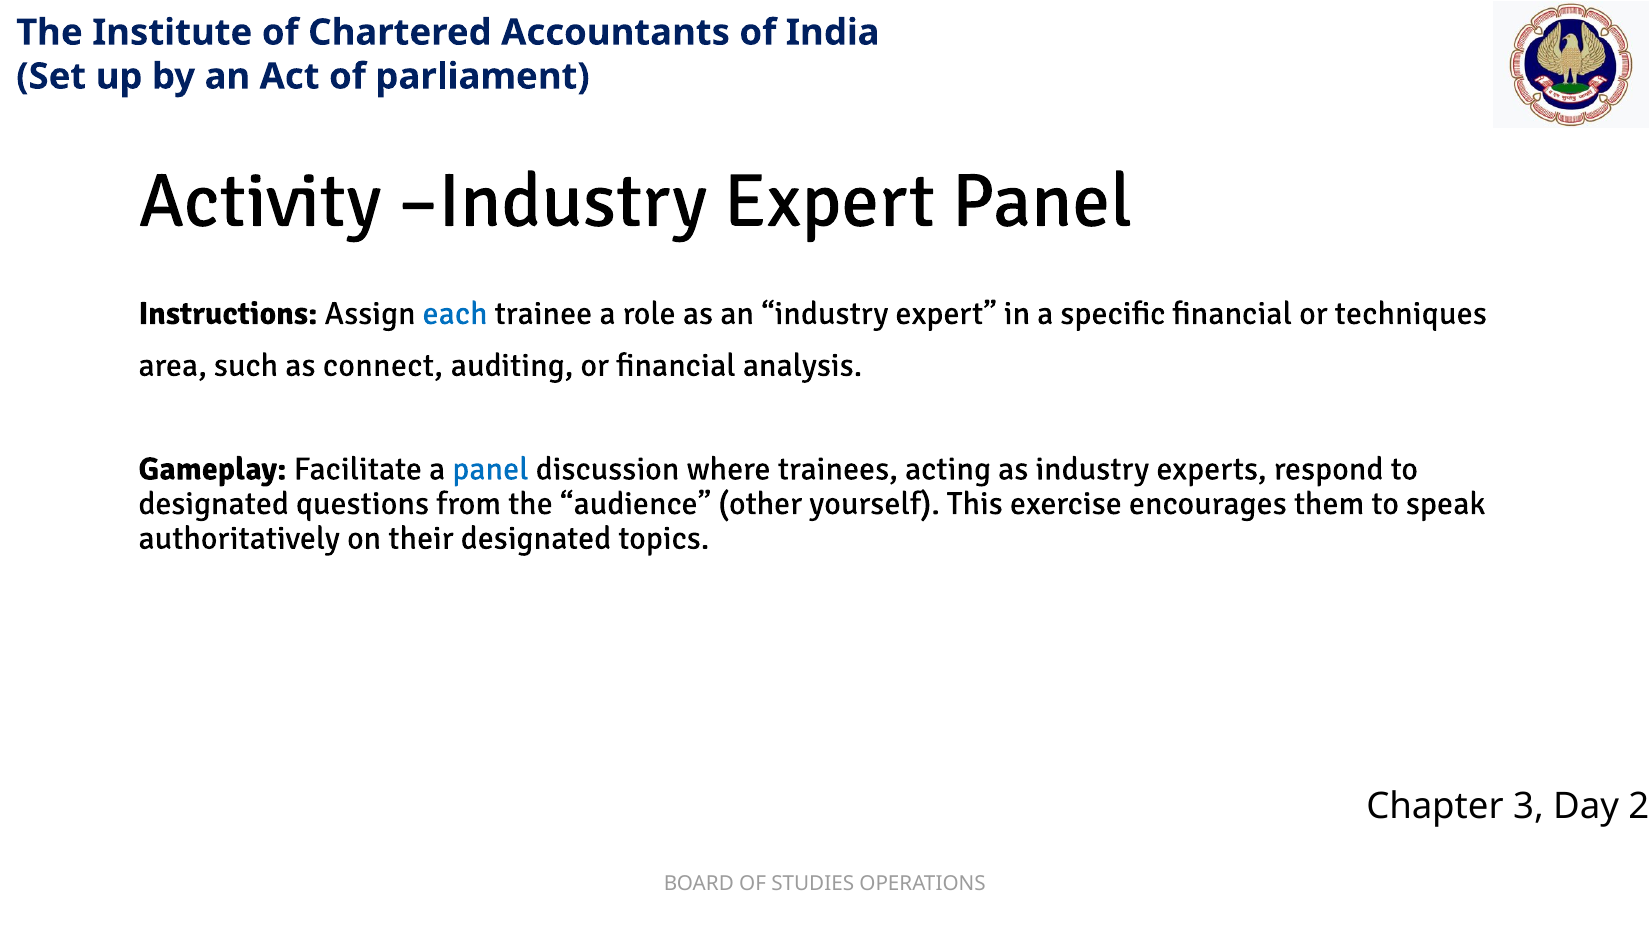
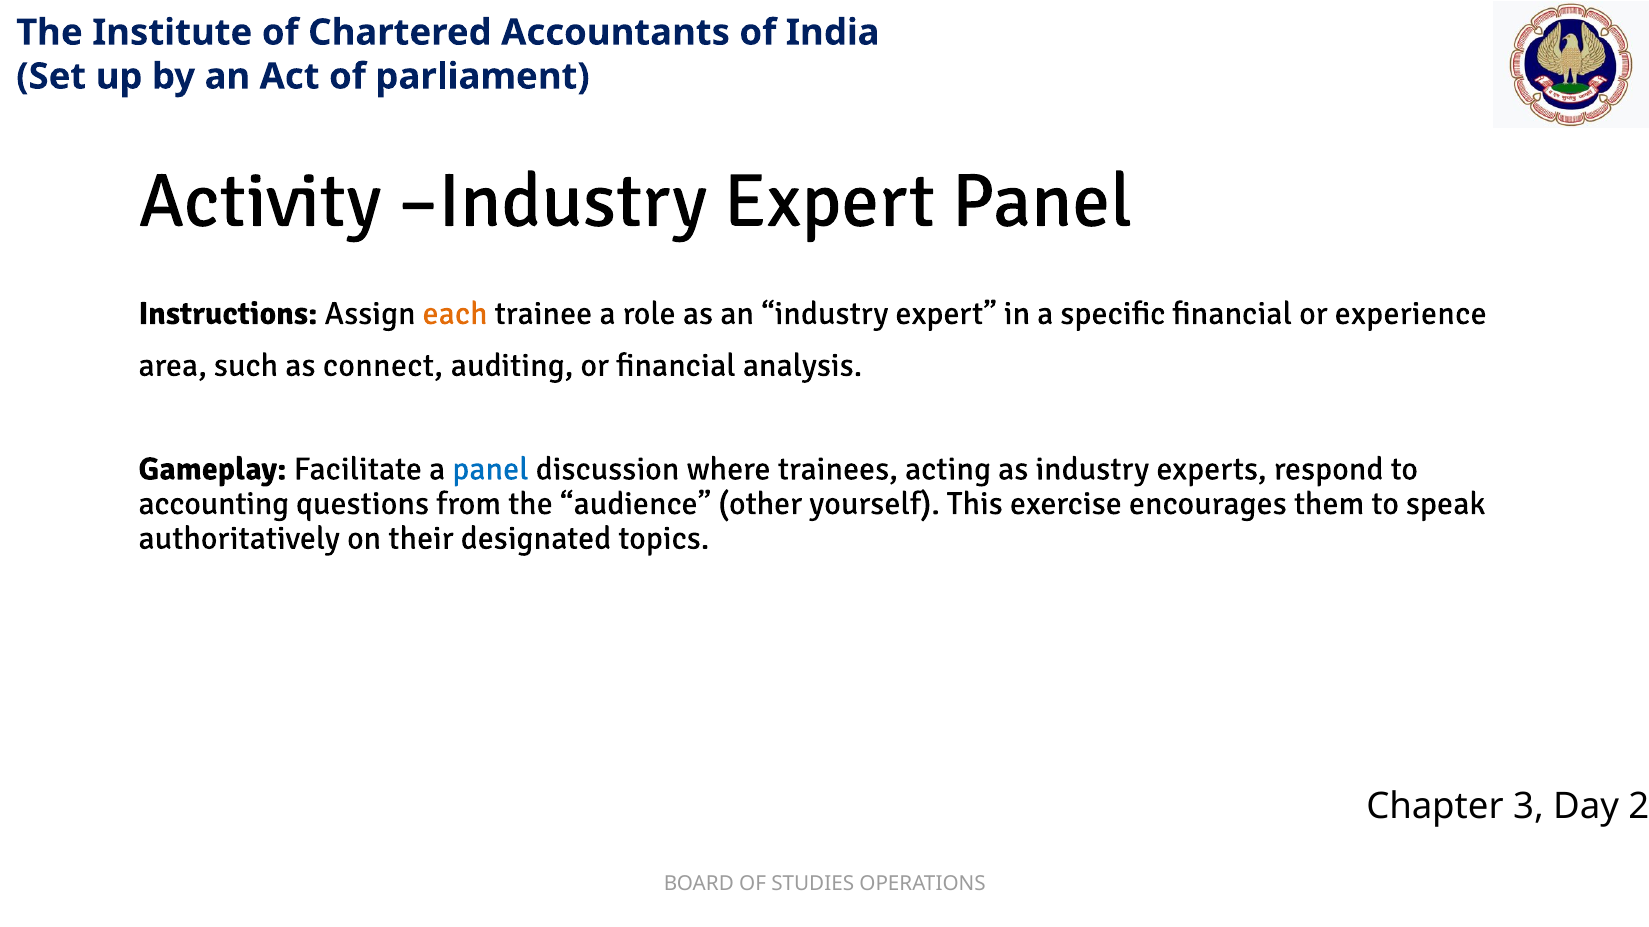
each colour: blue -> orange
techniques: techniques -> experience
designated at (214, 504): designated -> accounting
